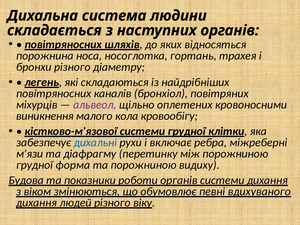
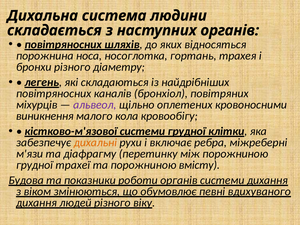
дихальні colour: blue -> orange
форма: форма -> трахеї
видиху: видиху -> вмісту
